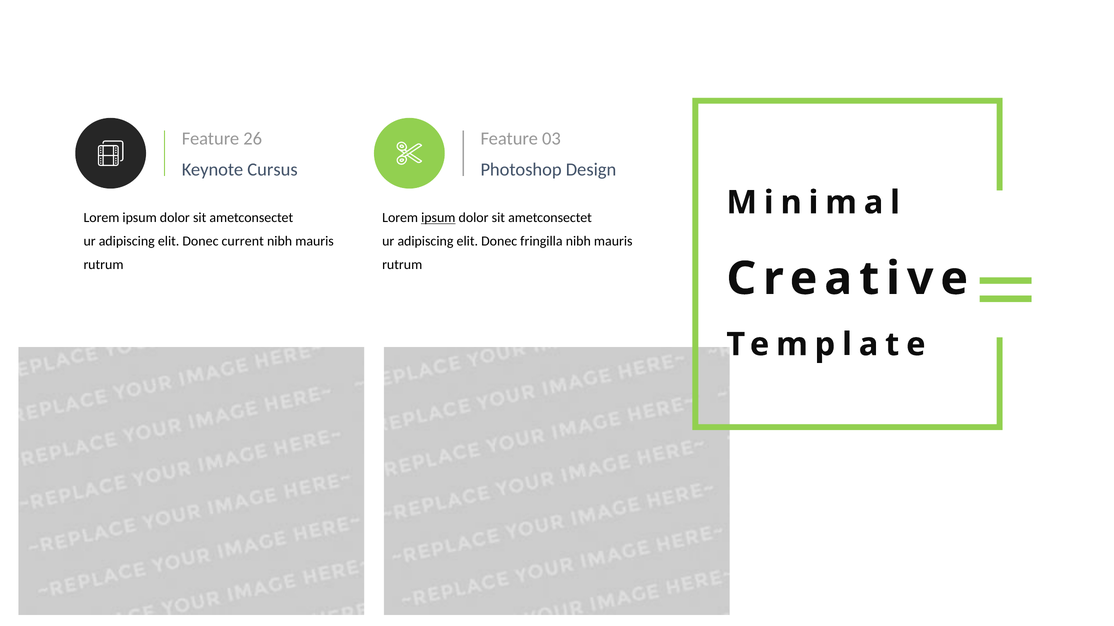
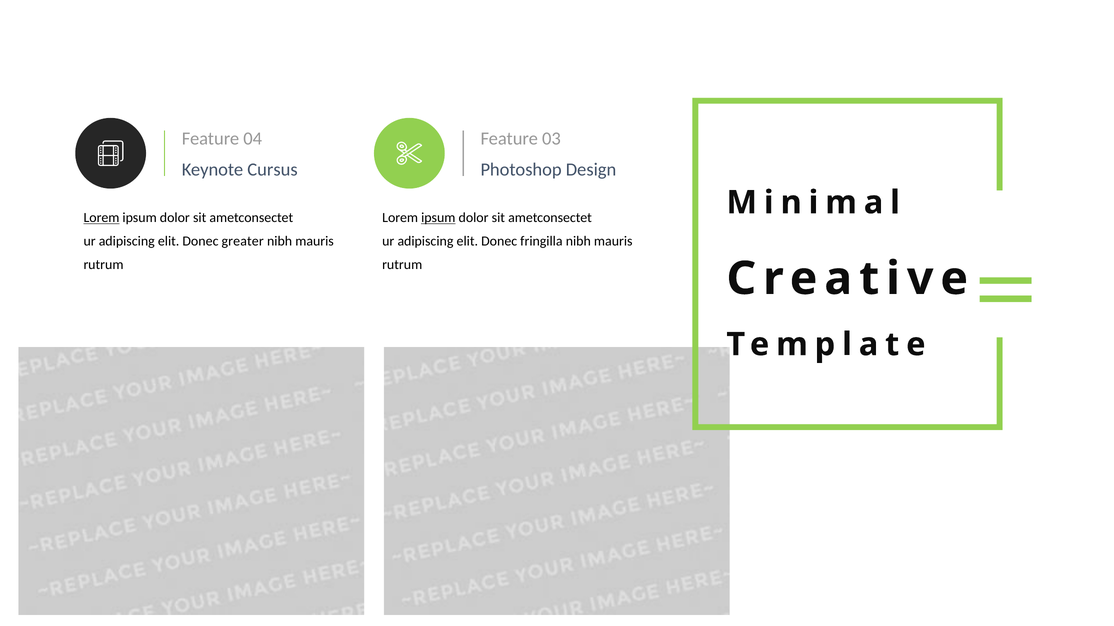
26: 26 -> 04
Lorem at (101, 218) underline: none -> present
current: current -> greater
